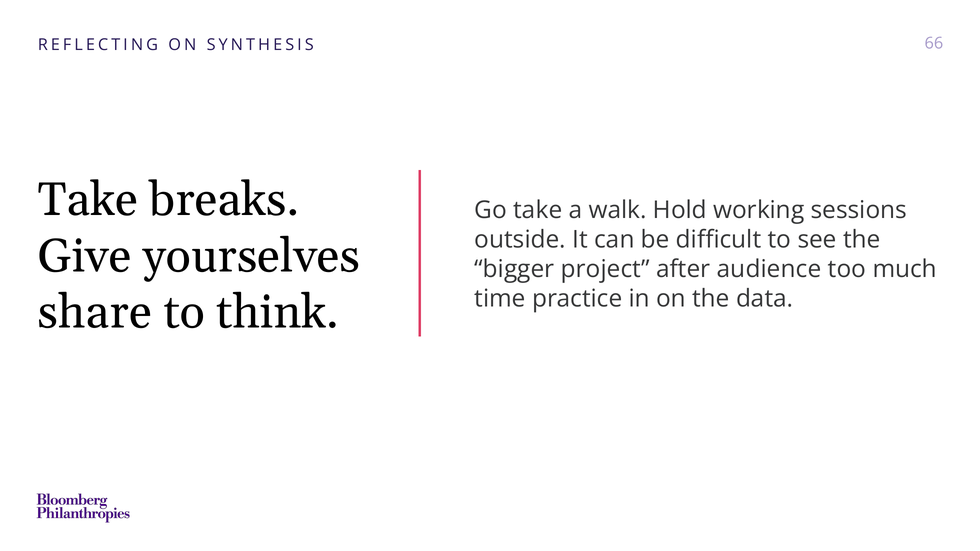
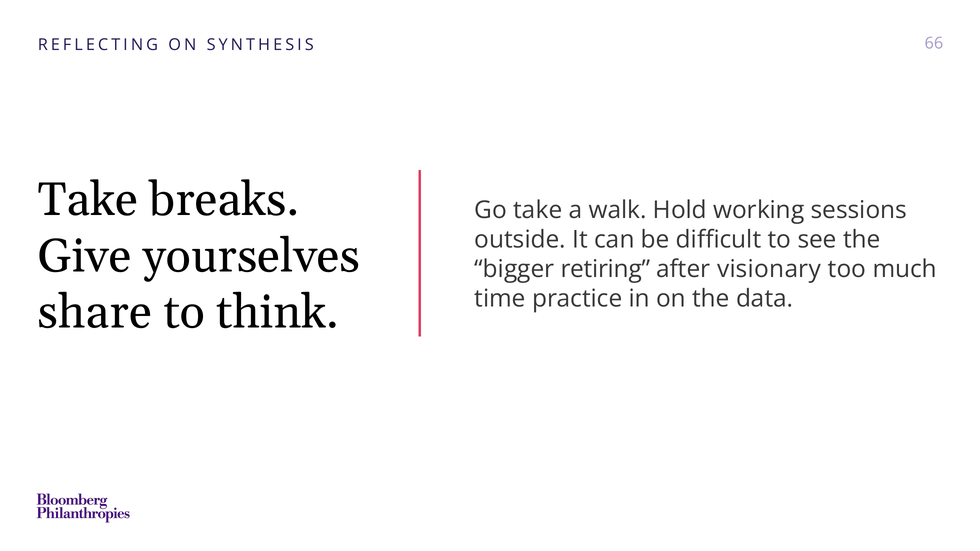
project: project -> retiring
audience: audience -> visionary
